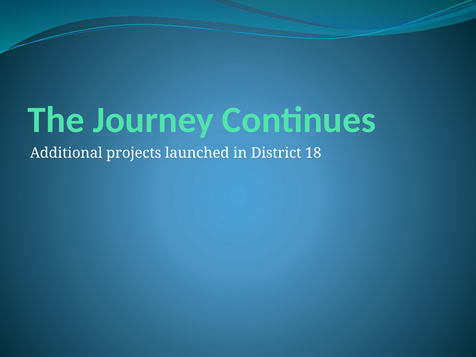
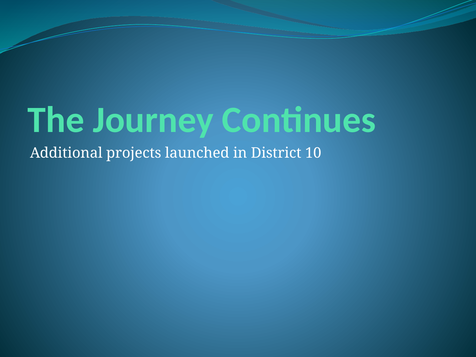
18: 18 -> 10
